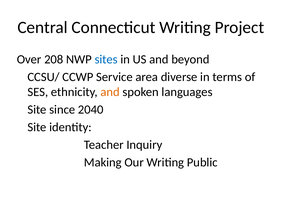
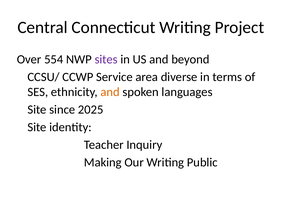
208: 208 -> 554
sites colour: blue -> purple
2040: 2040 -> 2025
